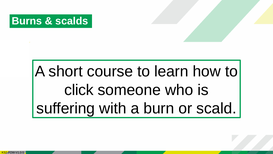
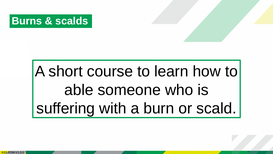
click: click -> able
